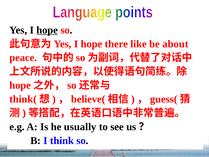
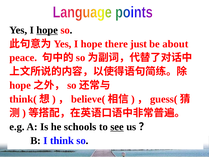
like: like -> just
usually: usually -> schools
see underline: none -> present
